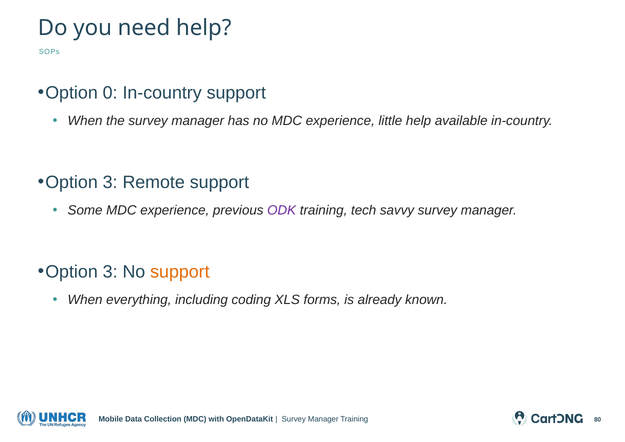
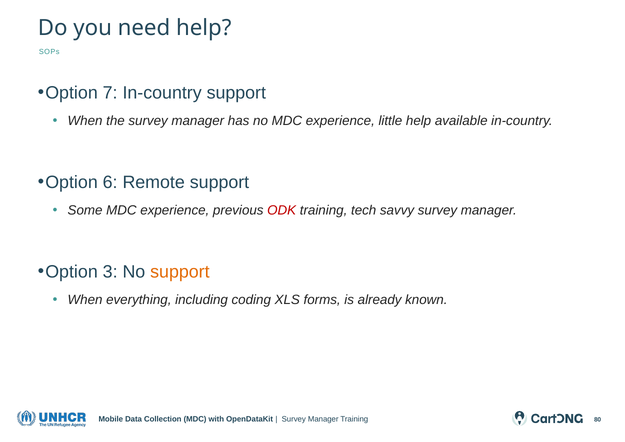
0: 0 -> 7
3 at (110, 182): 3 -> 6
ODK colour: purple -> red
